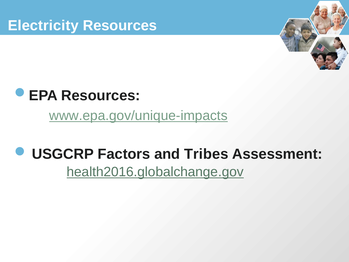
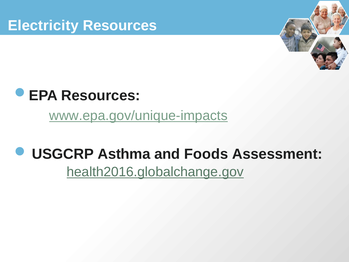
Factors: Factors -> Asthma
Tribes: Tribes -> Foods
